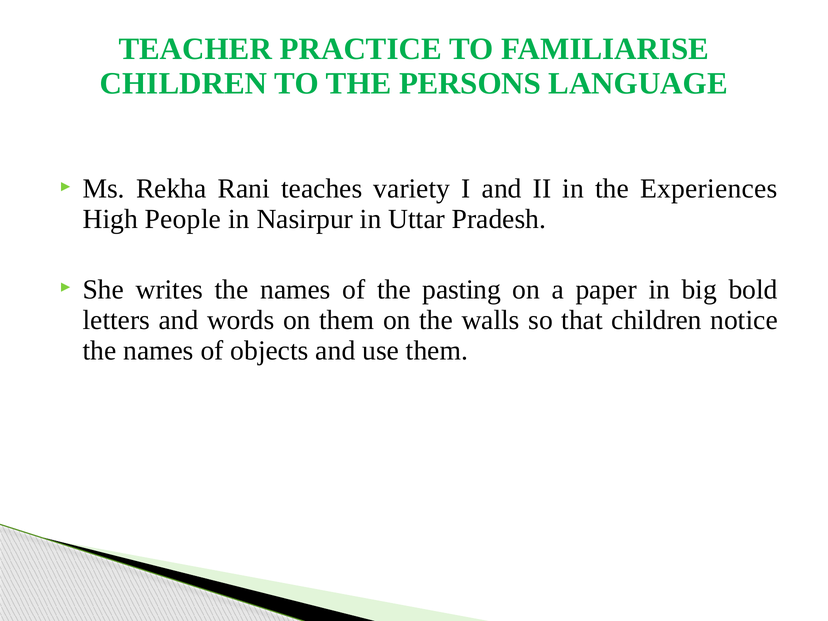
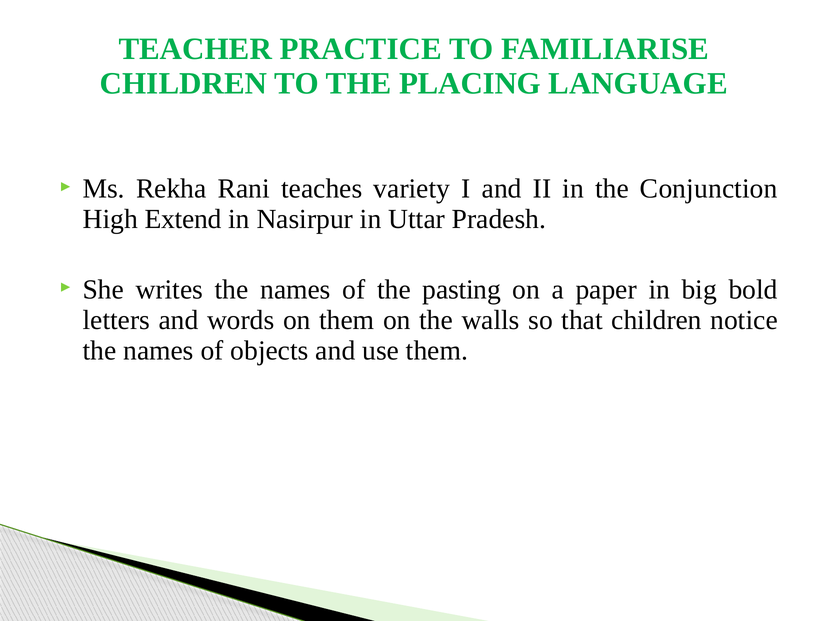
PERSONS: PERSONS -> PLACING
Experiences: Experiences -> Conjunction
People: People -> Extend
